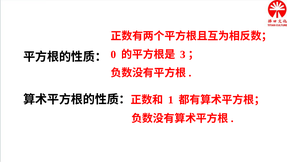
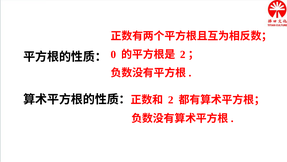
3 at (183, 54): 3 -> 2
1 at (171, 100): 1 -> 2
